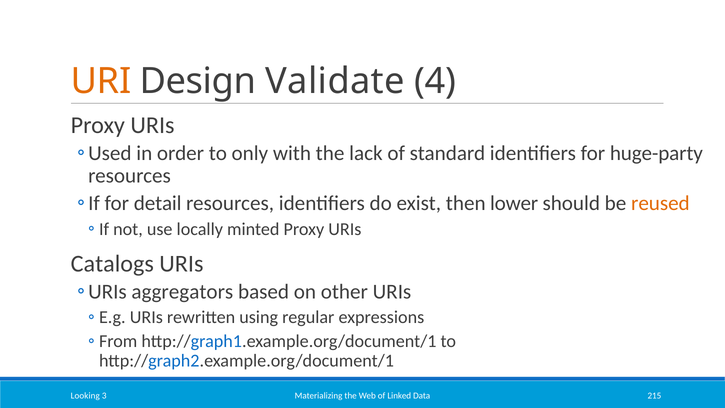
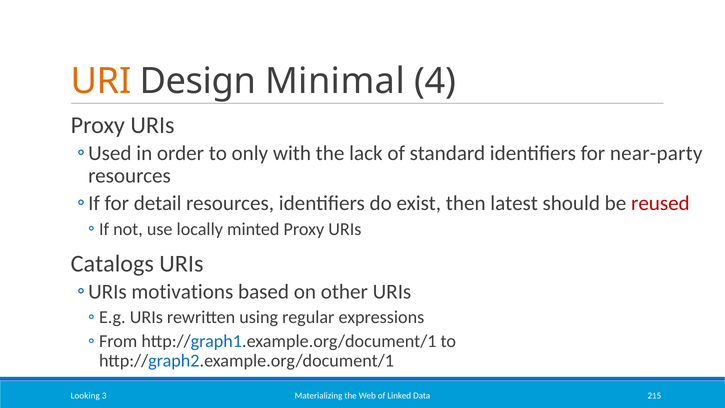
Validate: Validate -> Minimal
huge-party: huge-party -> near-party
lower: lower -> latest
reused colour: orange -> red
aggregators: aggregators -> motivations
